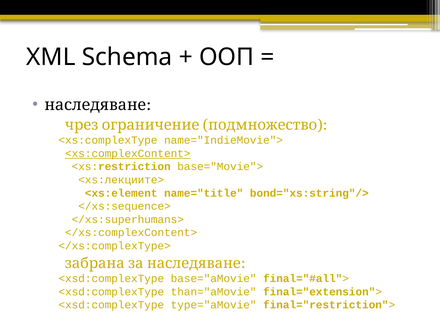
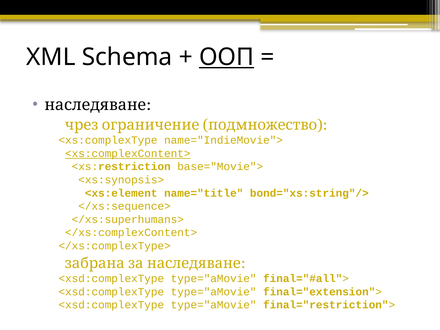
ООП underline: none -> present
<xs:лекциите>: <xs:лекциите> -> <xs:synopsis>
base="aMovie at (214, 279): base="aMovie -> type="aMovie
than="aMovie at (214, 292): than="aMovie -> type="aMovie
